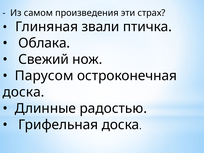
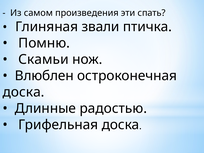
страх: страх -> спать
Облака: Облака -> Помню
Свежий: Свежий -> Скамьи
Парусом: Парусом -> Влюблен
